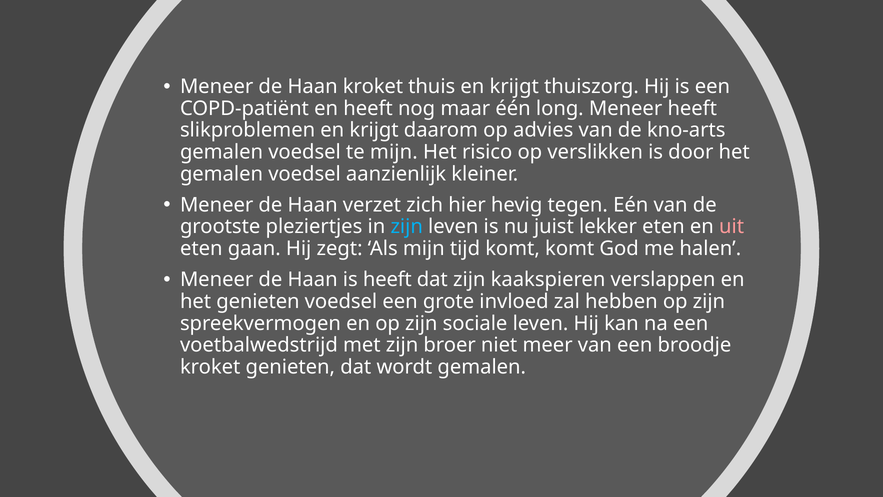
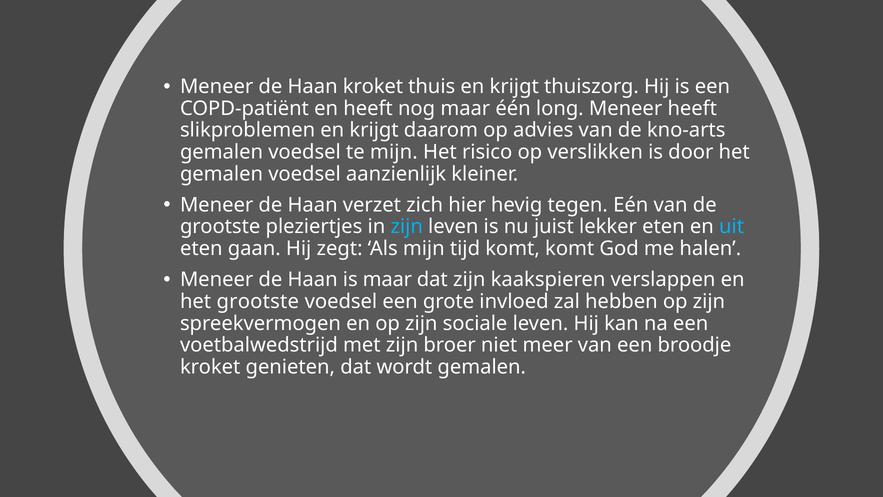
uit colour: pink -> light blue
is heeft: heeft -> maar
het genieten: genieten -> grootste
